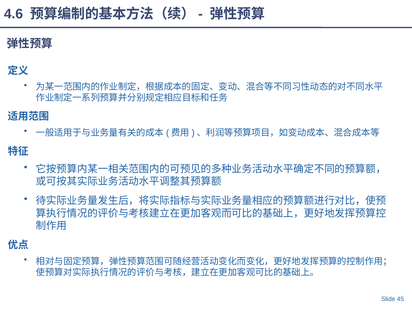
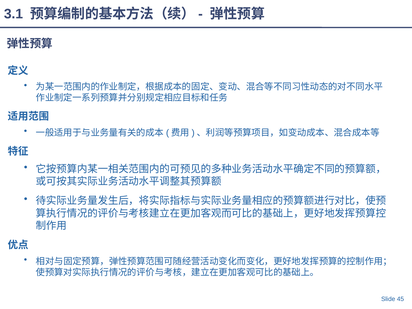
4.6: 4.6 -> 3.1
